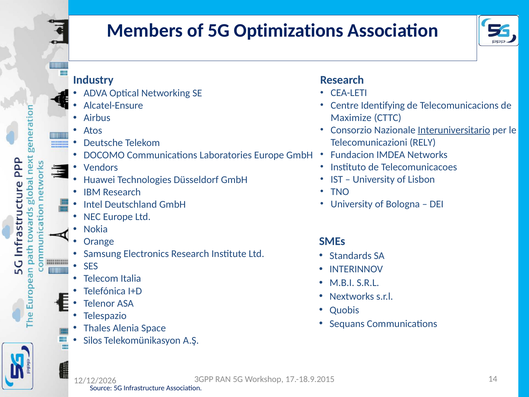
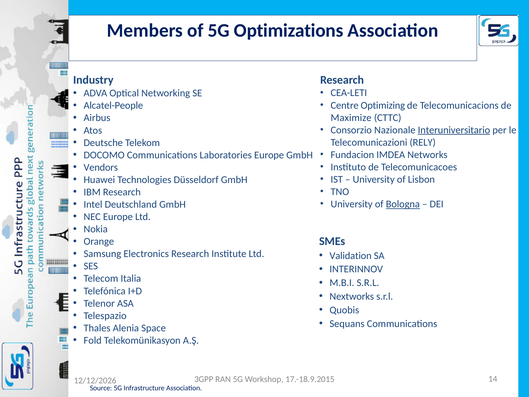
Alcatel-Ensure: Alcatel-Ensure -> Alcatel-People
Identifying: Identifying -> Optimizing
Bologna underline: none -> present
Standards: Standards -> Validation
Silos: Silos -> Fold
